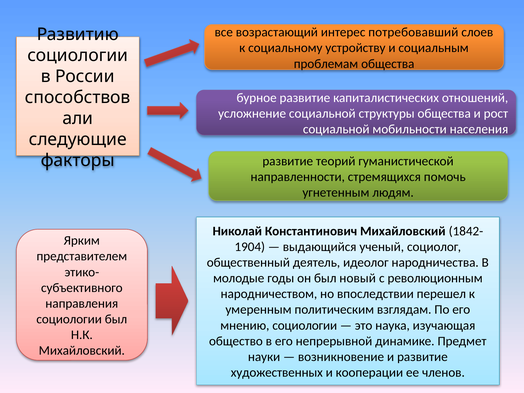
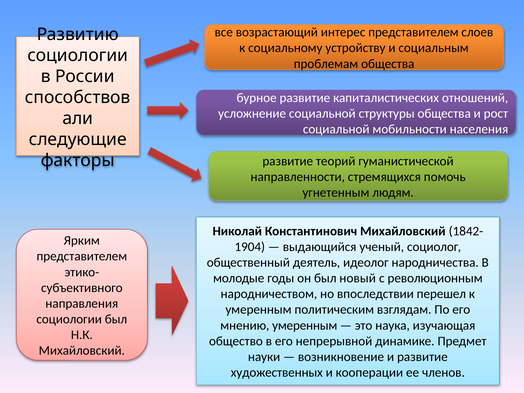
интерес потребовавший: потребовавший -> представителем
мнению социологии: социологии -> умеренным
